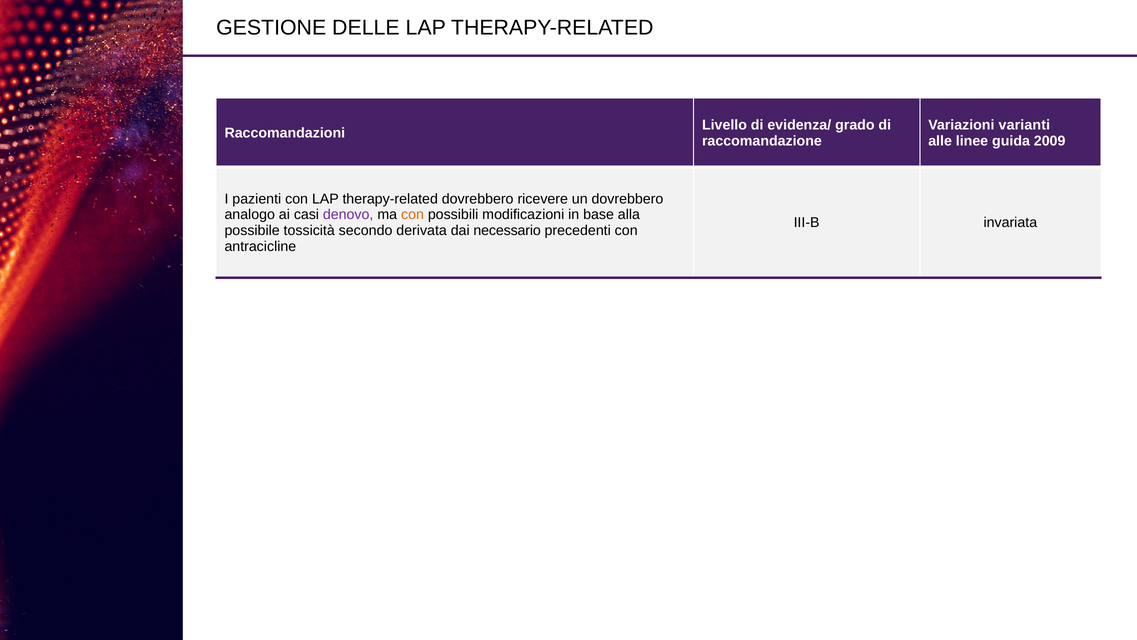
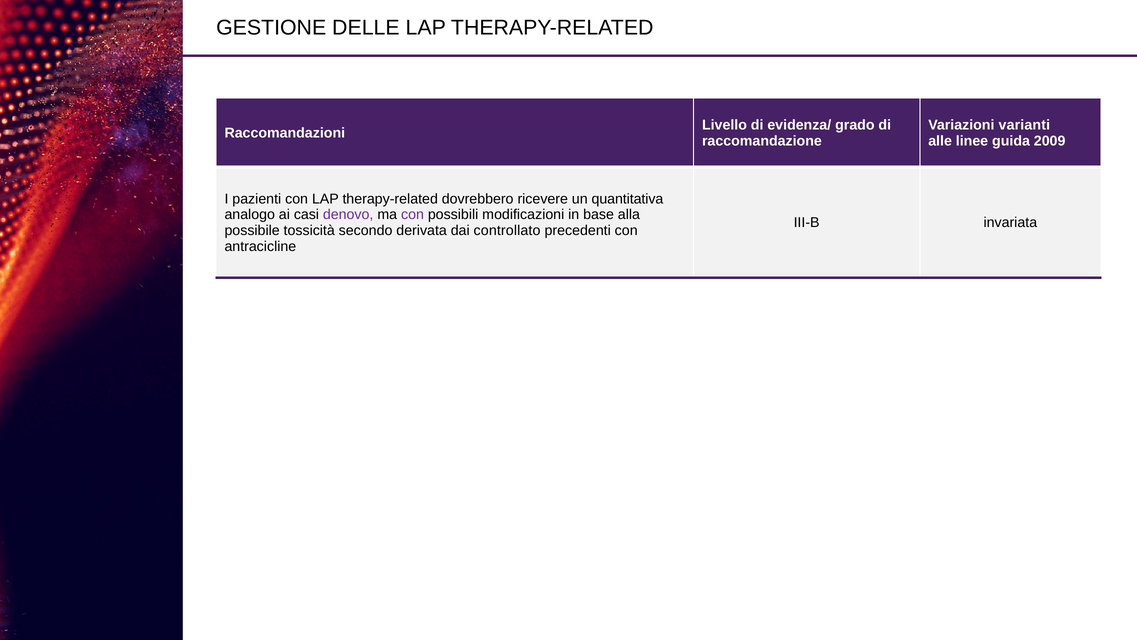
un dovrebbero: dovrebbero -> quantitativa
con at (413, 215) colour: orange -> purple
necessario: necessario -> controllato
